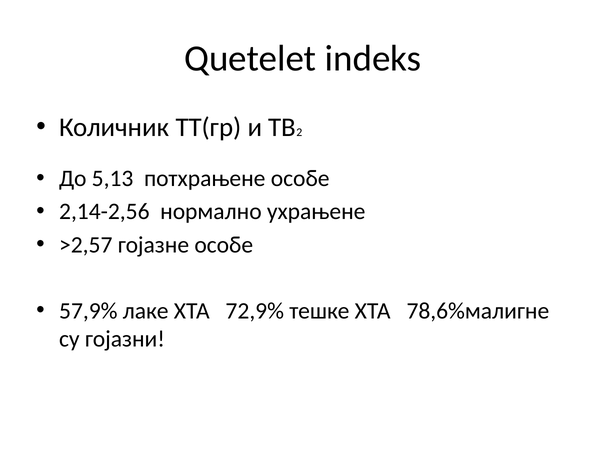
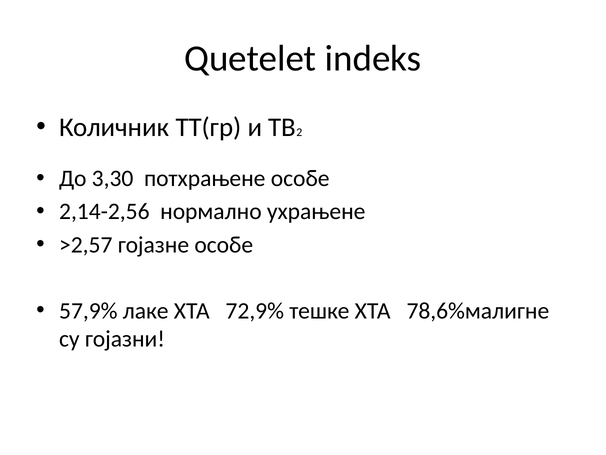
5,13: 5,13 -> 3,30
